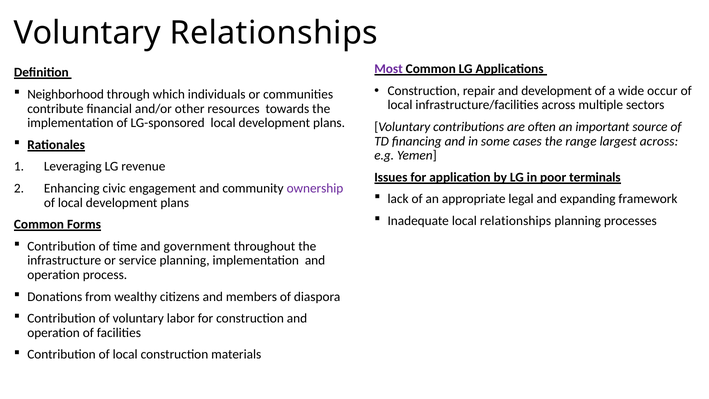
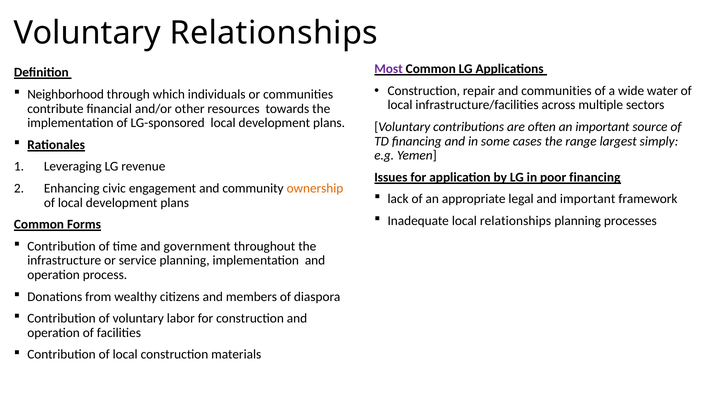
and development: development -> communities
occur: occur -> water
largest across: across -> simply
poor terminals: terminals -> financing
ownership colour: purple -> orange
and expanding: expanding -> important
